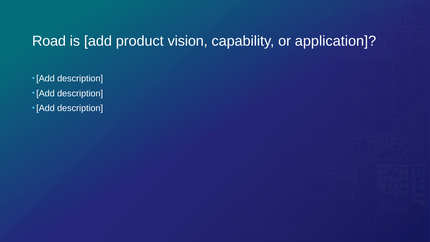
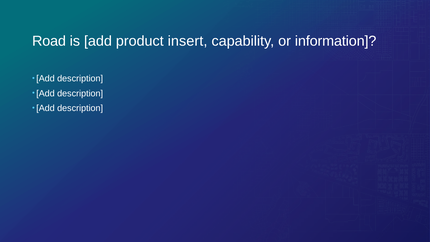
vision: vision -> insert
application: application -> information
